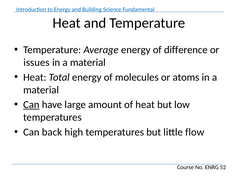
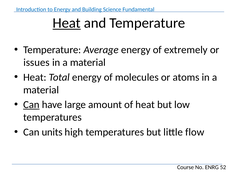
Heat at (67, 23) underline: none -> present
difference: difference -> extremely
back: back -> units
